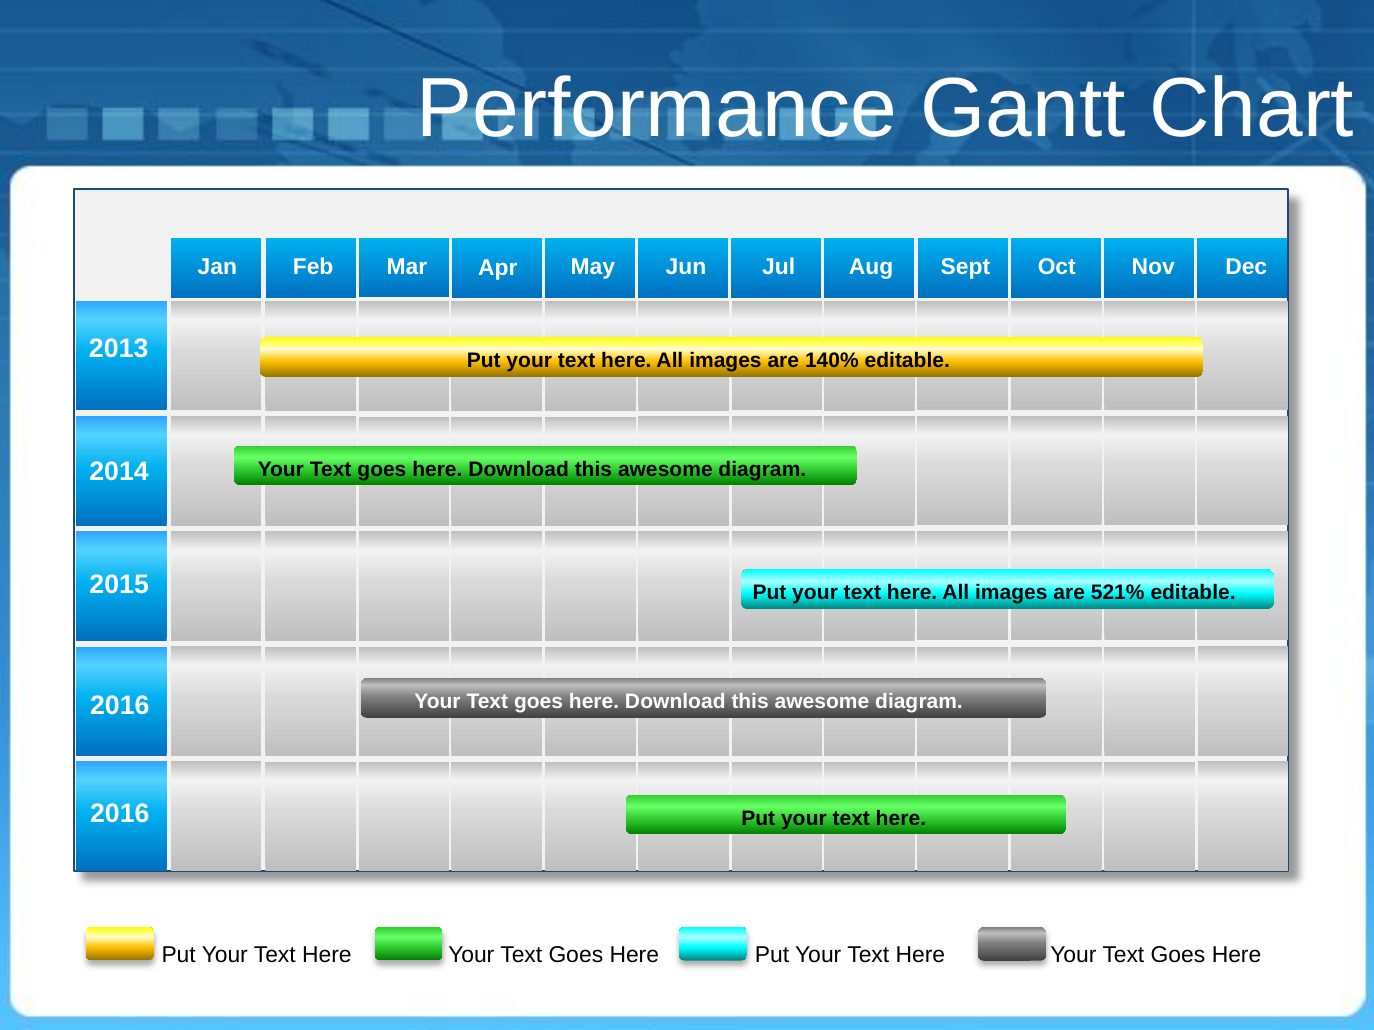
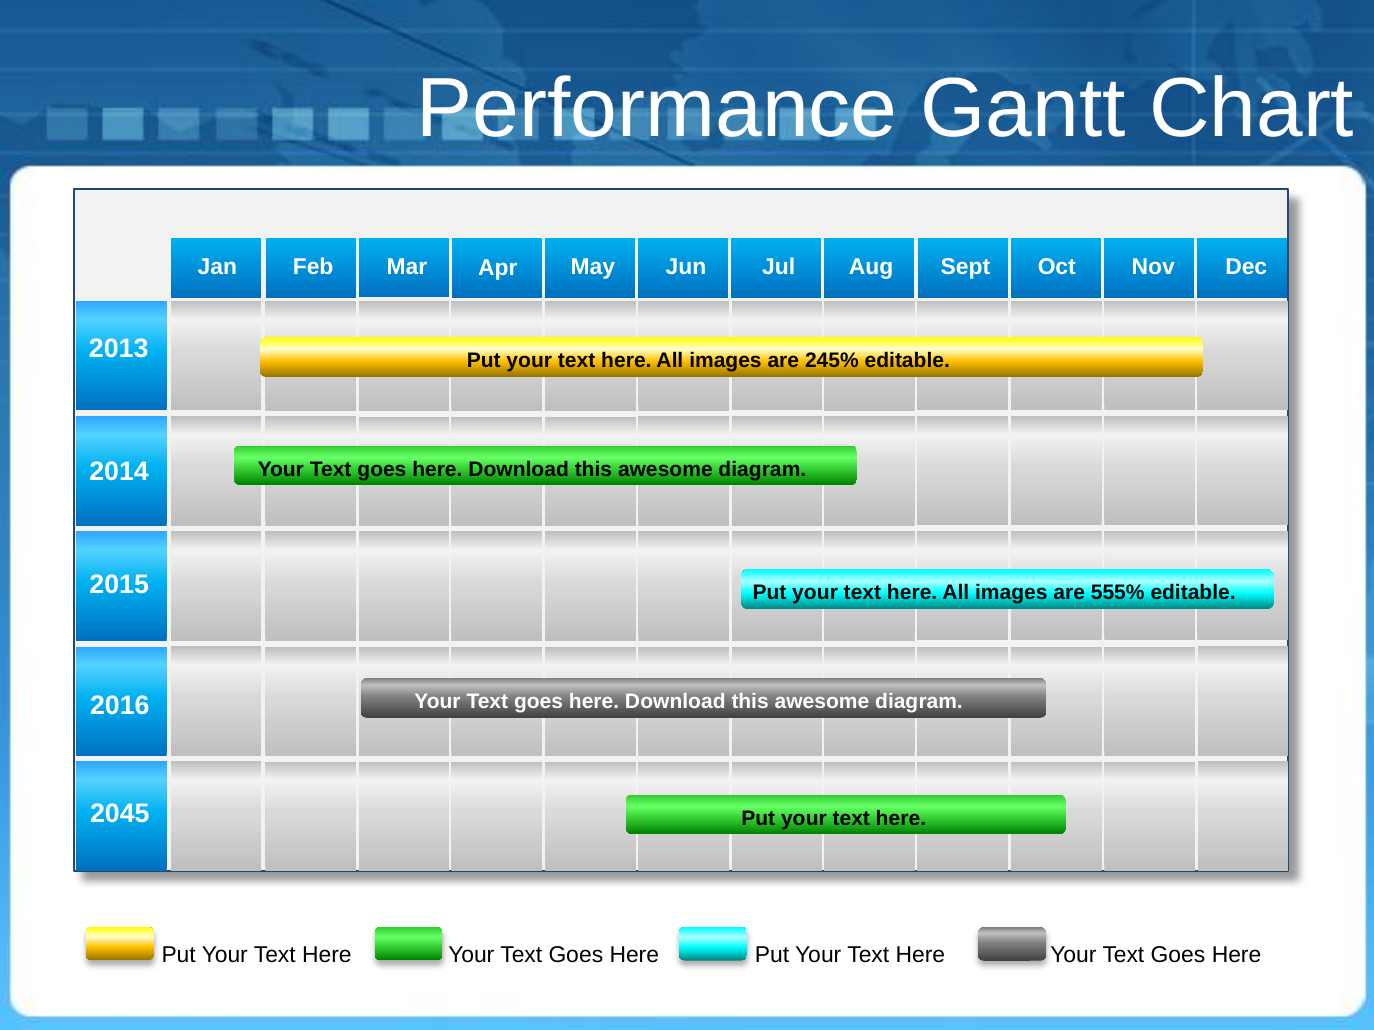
140%: 140% -> 245%
521%: 521% -> 555%
2016 at (120, 814): 2016 -> 2045
